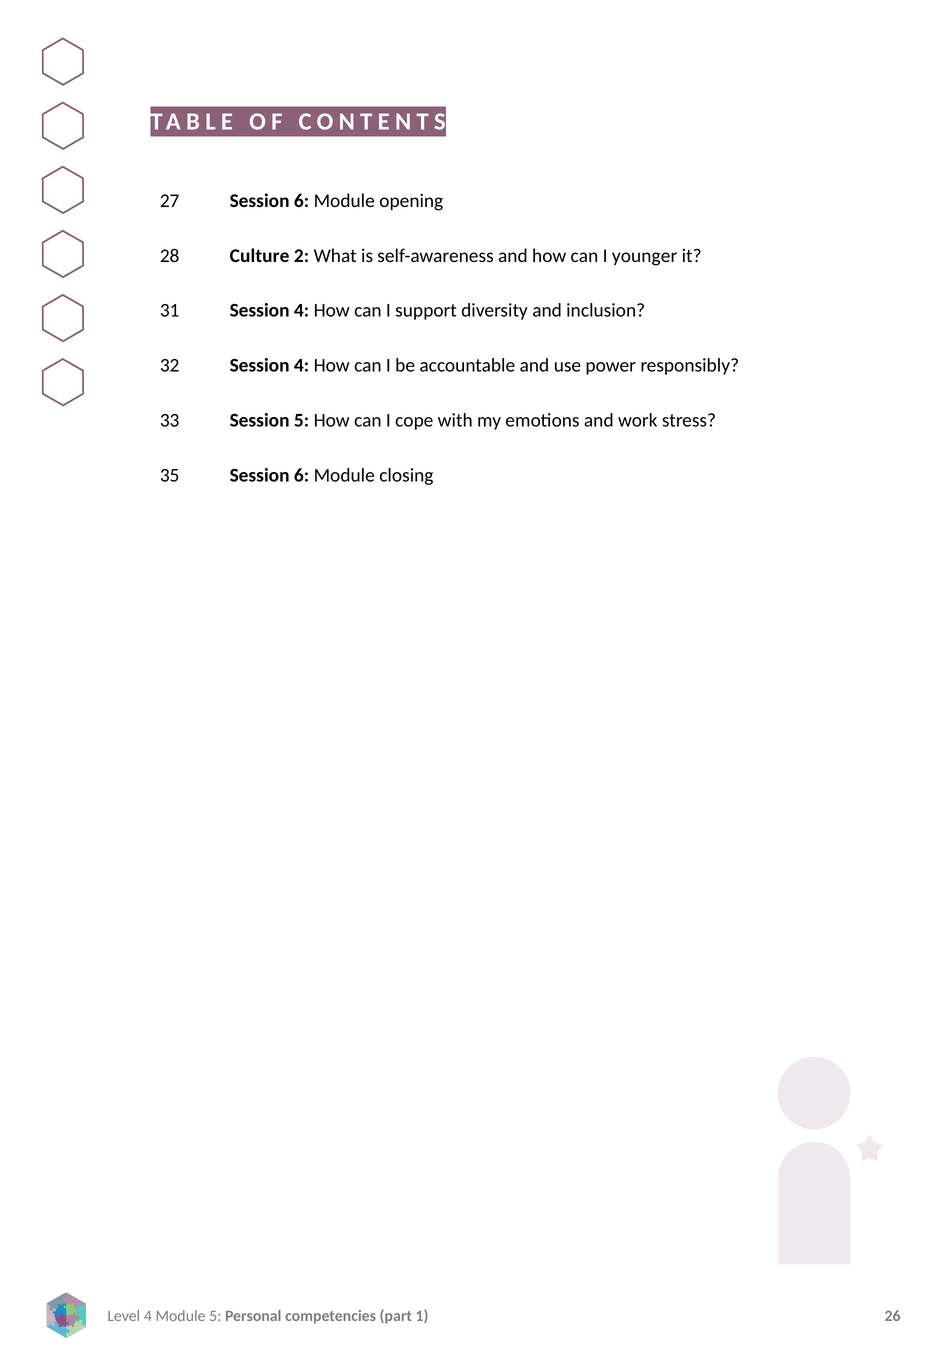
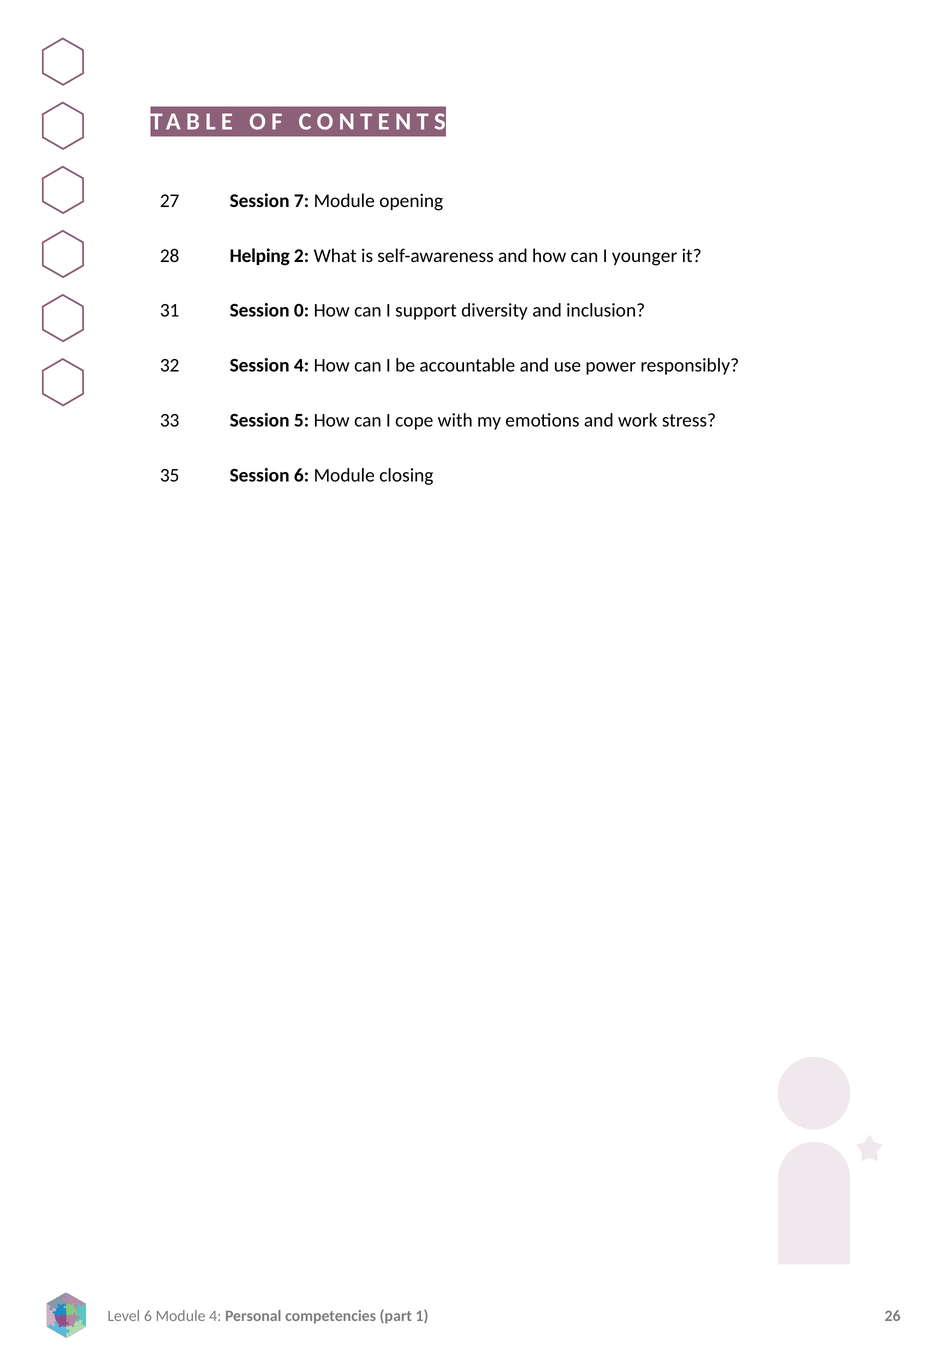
6 at (302, 201): 6 -> 7
Culture: Culture -> Helping
4 at (302, 311): 4 -> 0
4 at (148, 1316): 4 -> 6
Module 5: 5 -> 4
